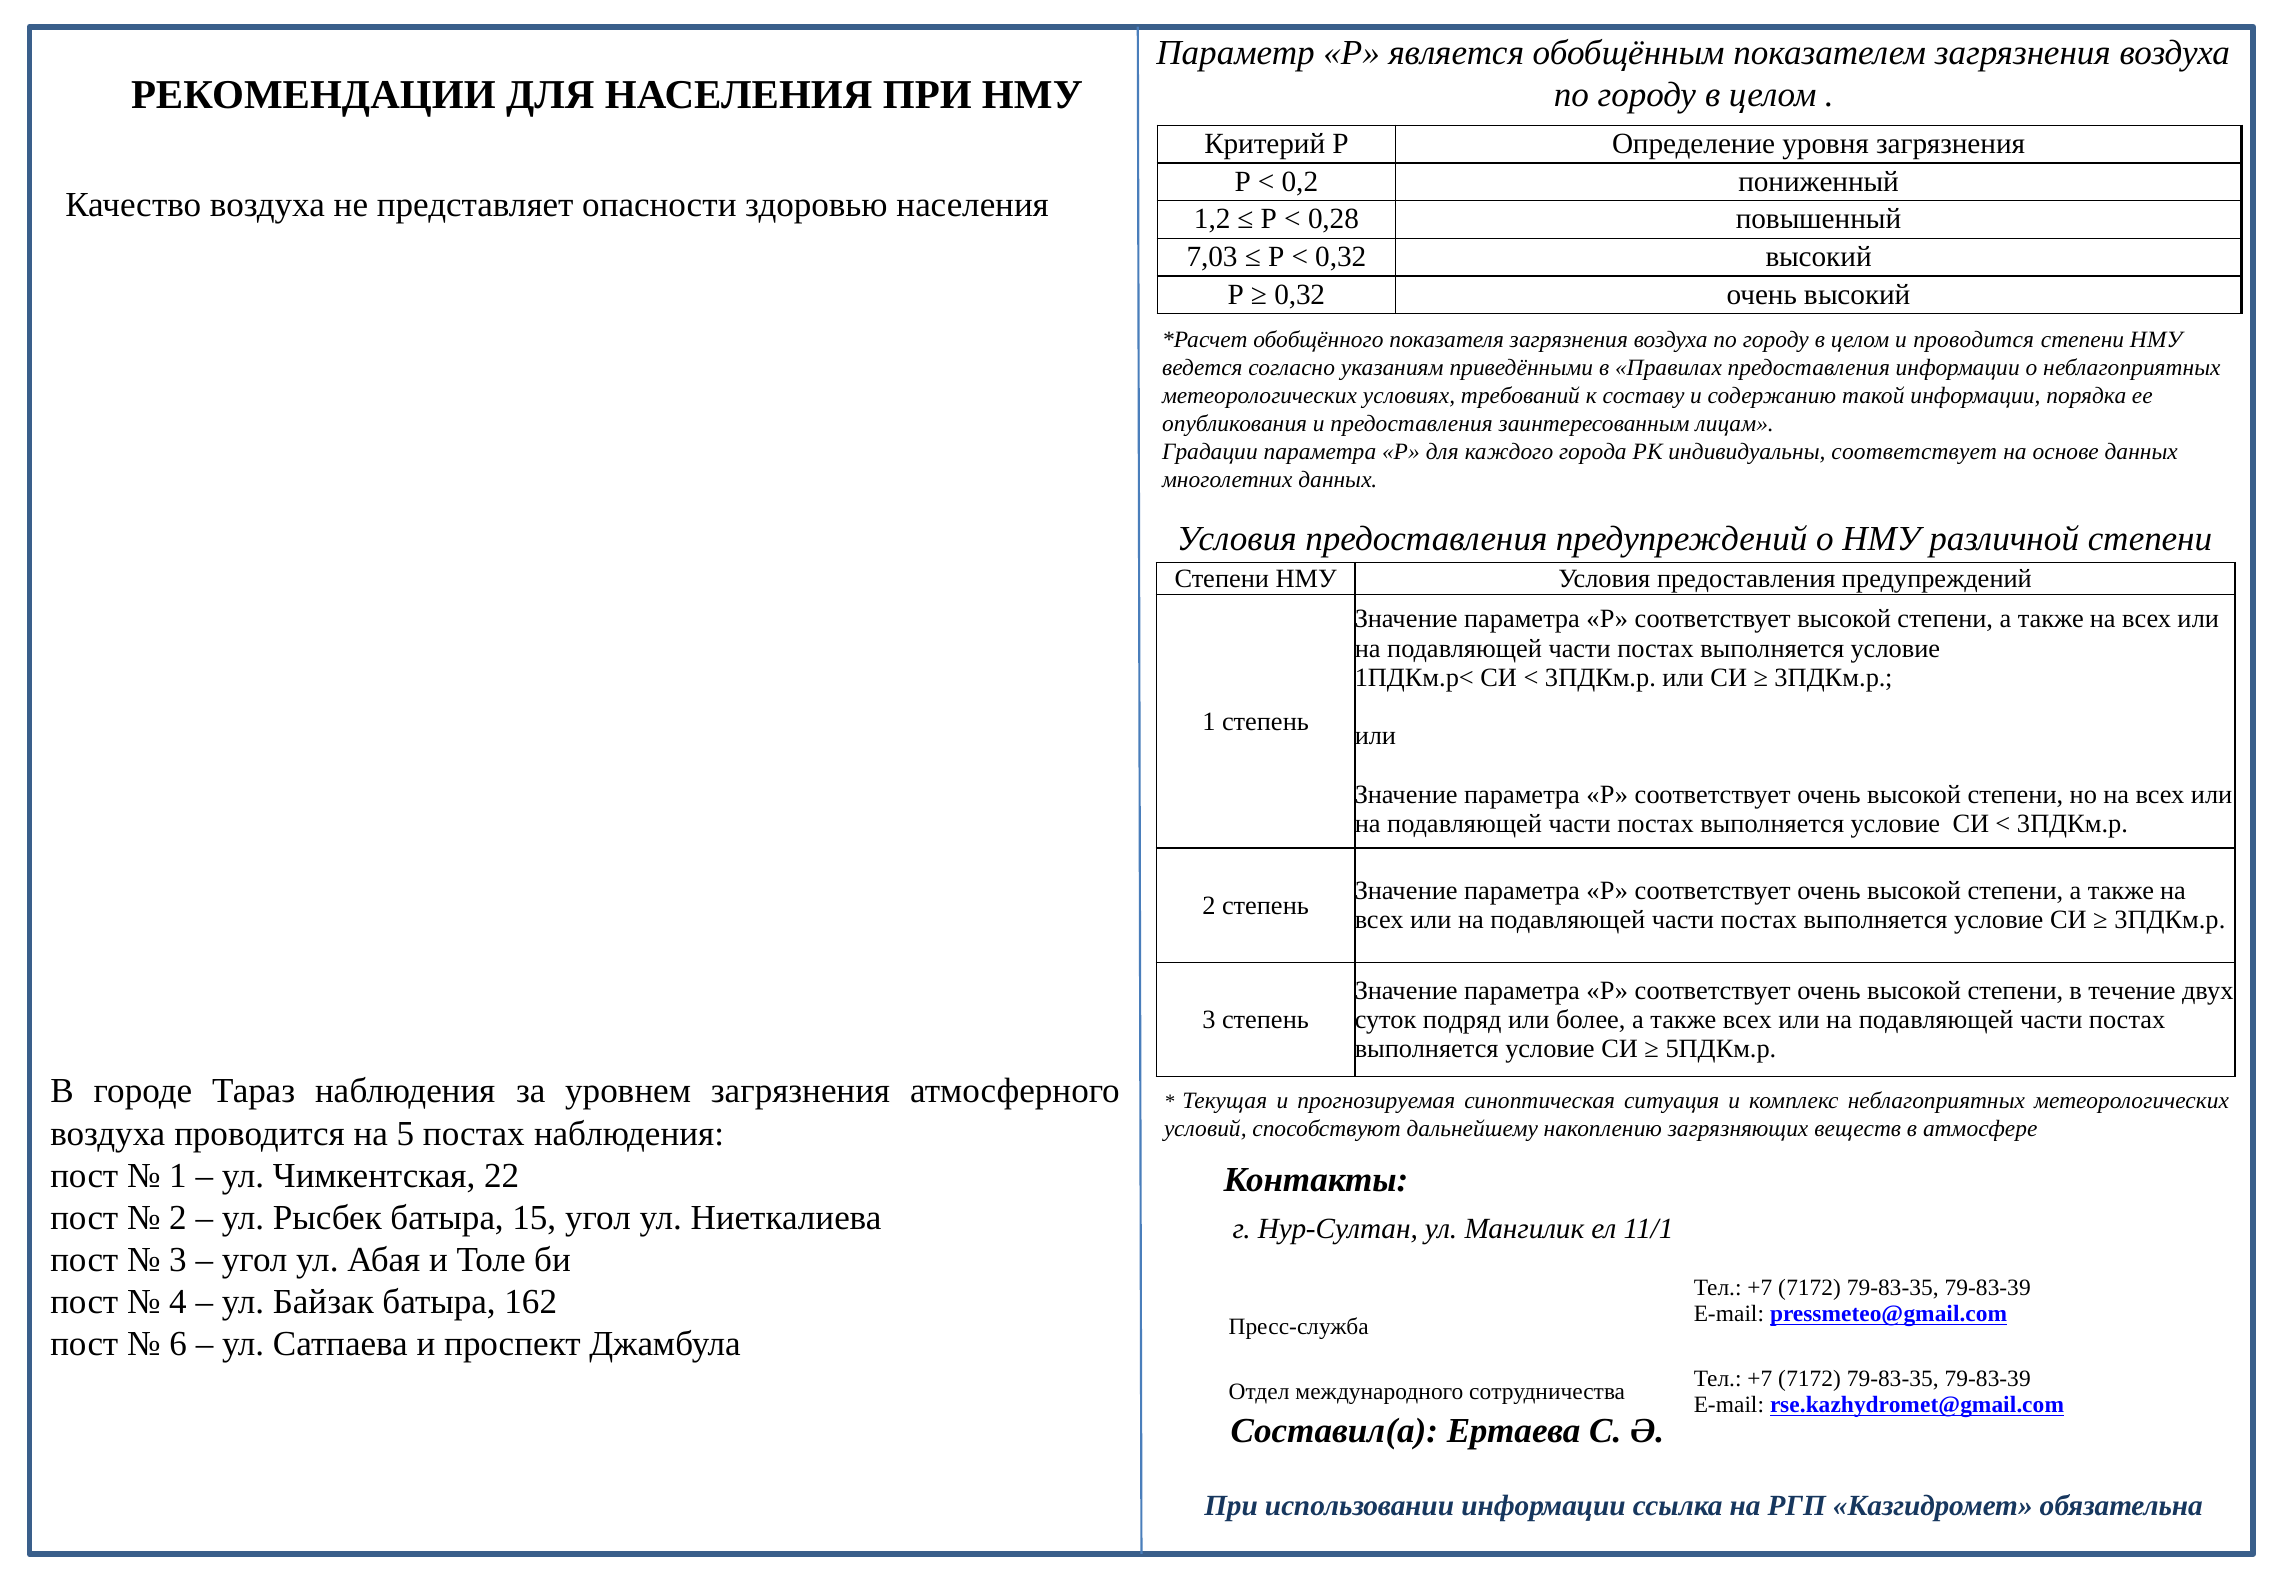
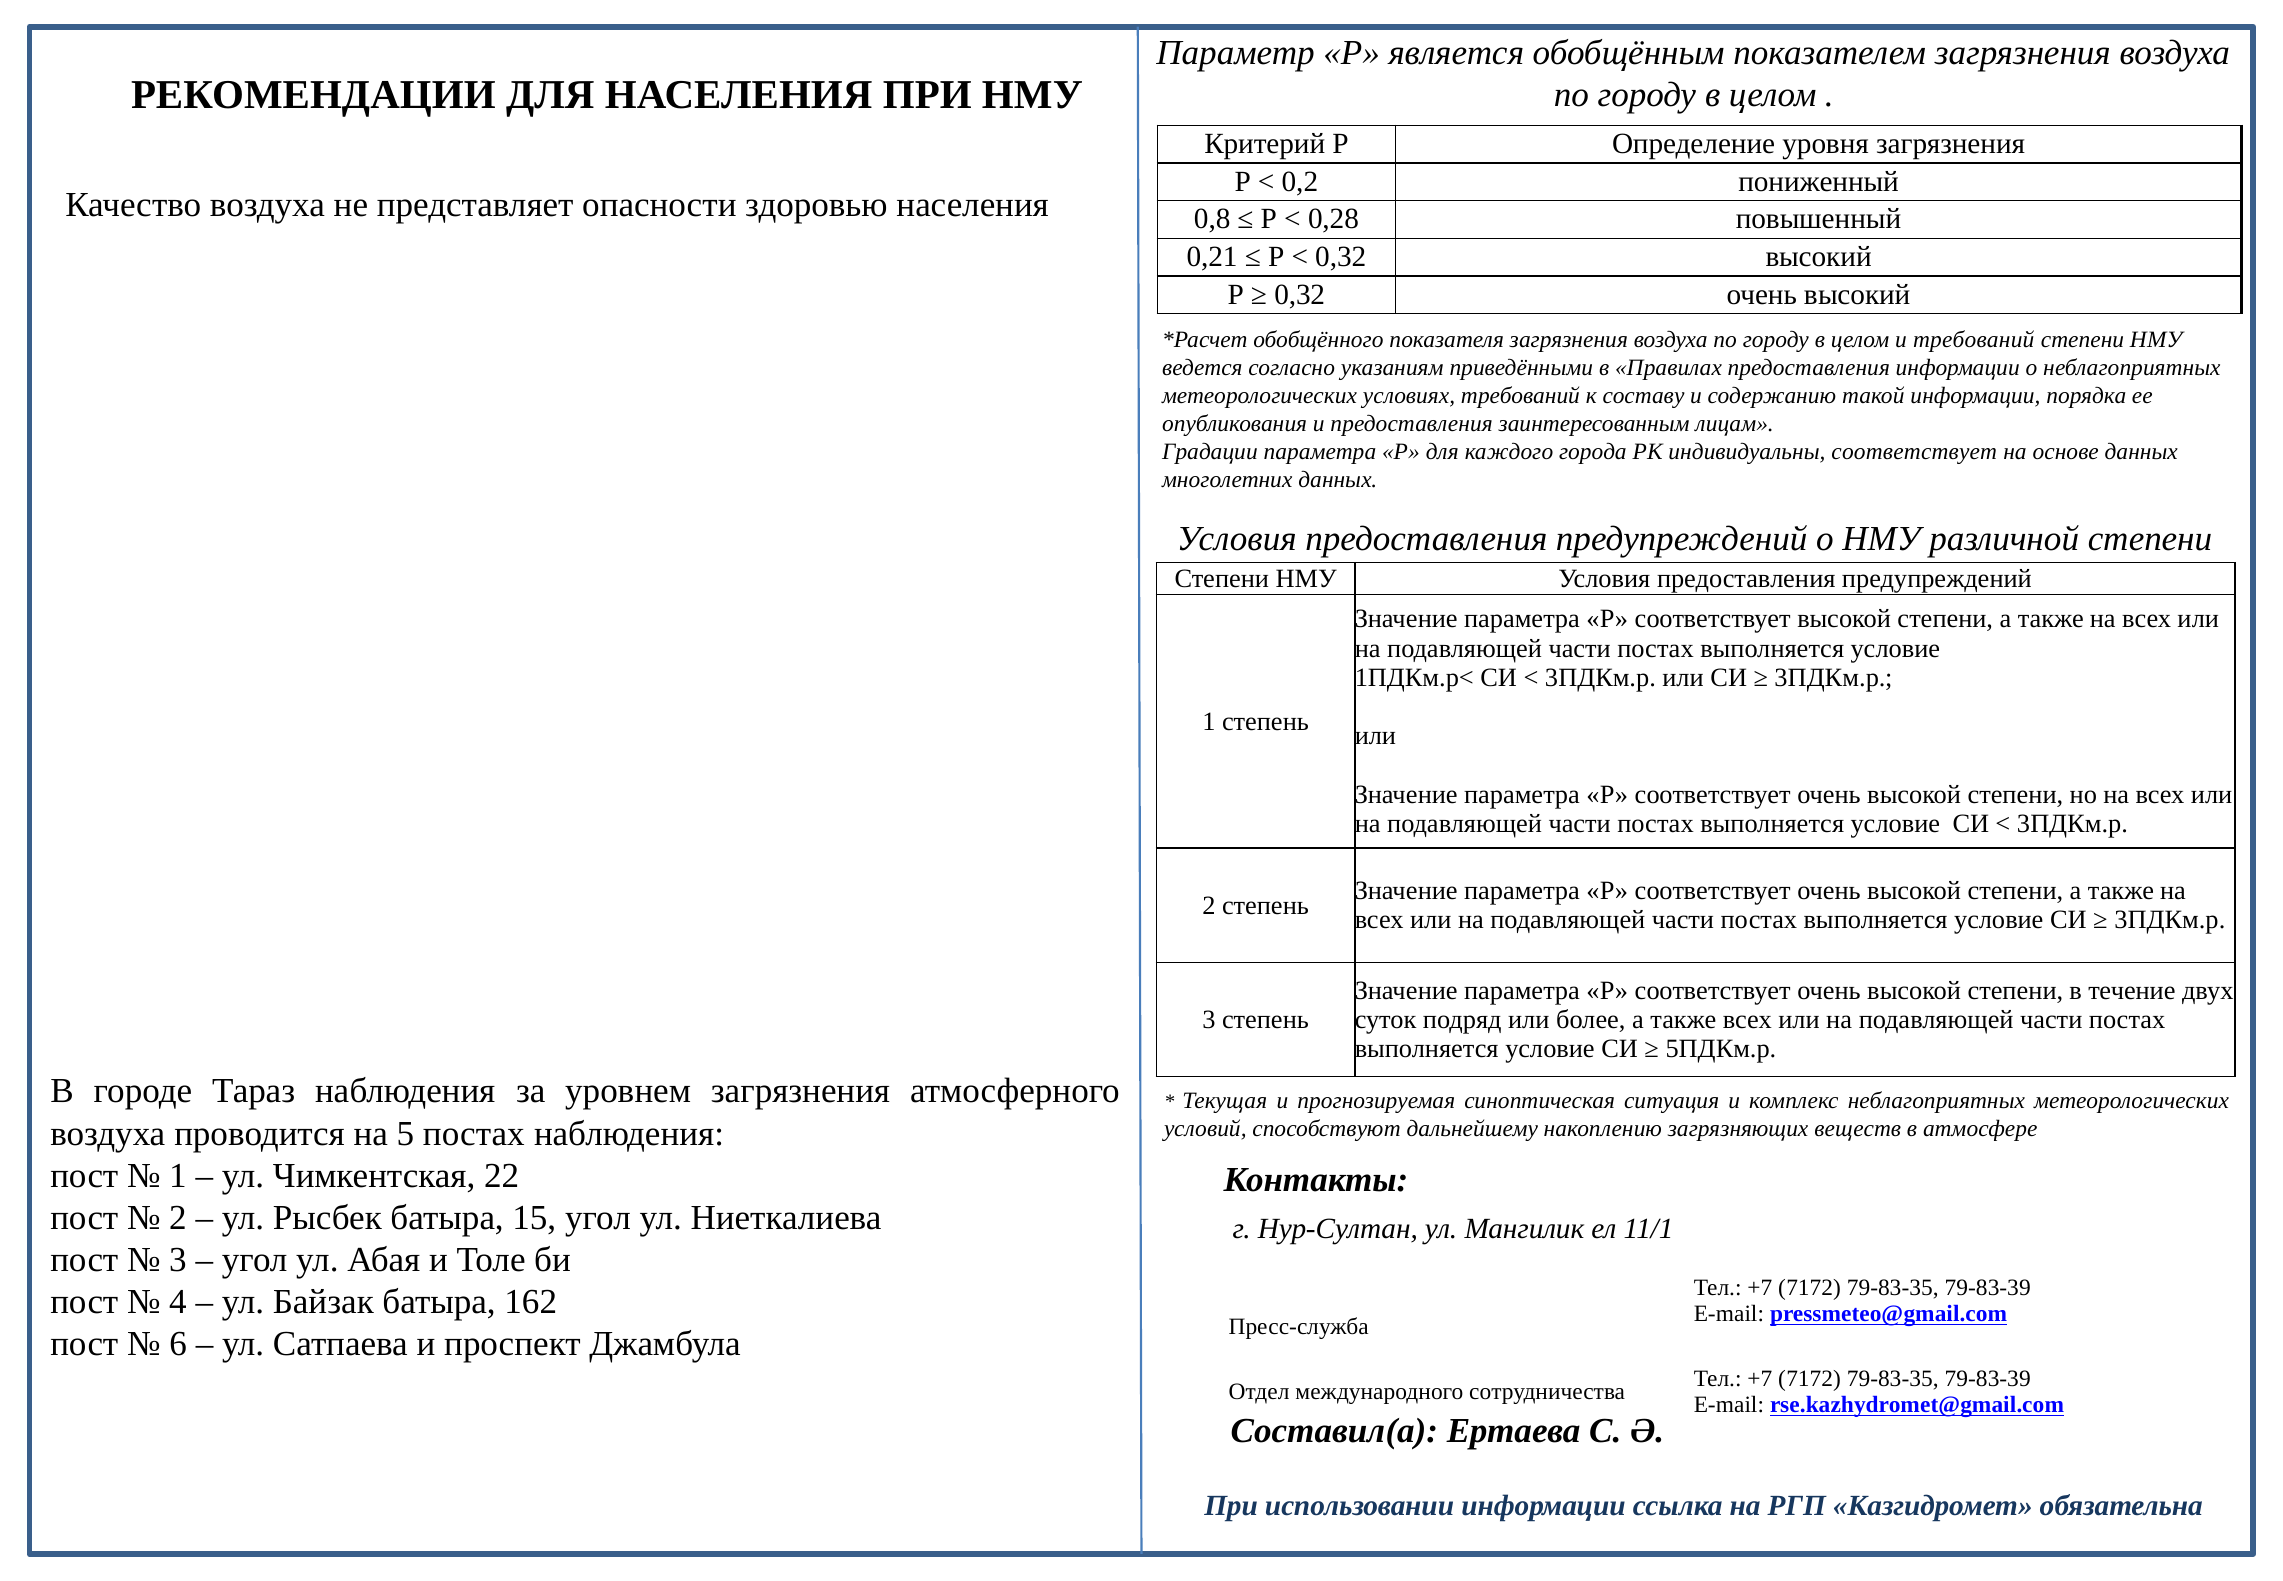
1,2: 1,2 -> 0,8
7,03: 7,03 -> 0,21
и проводится: проводится -> требований
